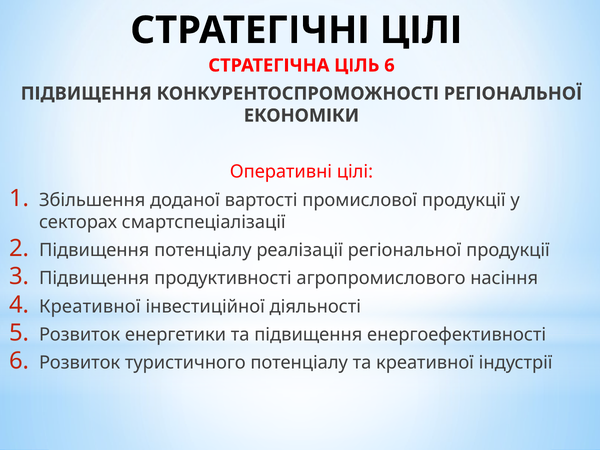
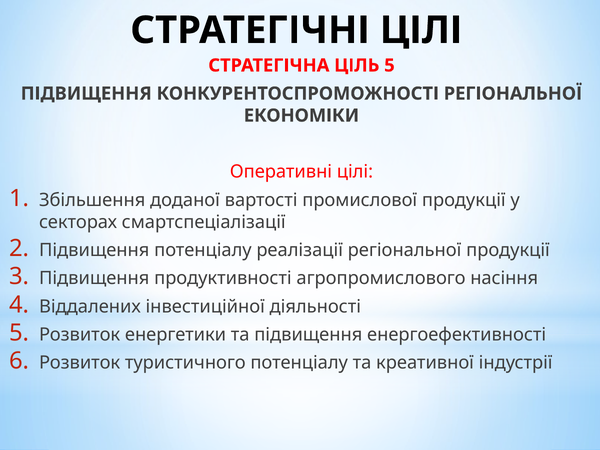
ЦІЛЬ 6: 6 -> 5
Креативної at (90, 307): Креативної -> Віддалених
